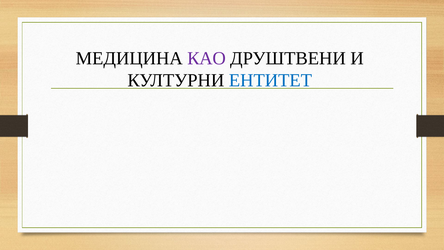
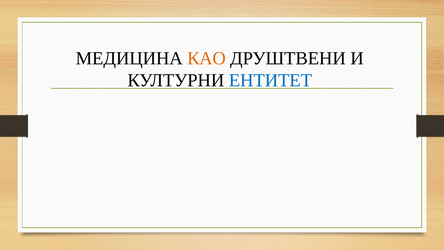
КАО colour: purple -> orange
